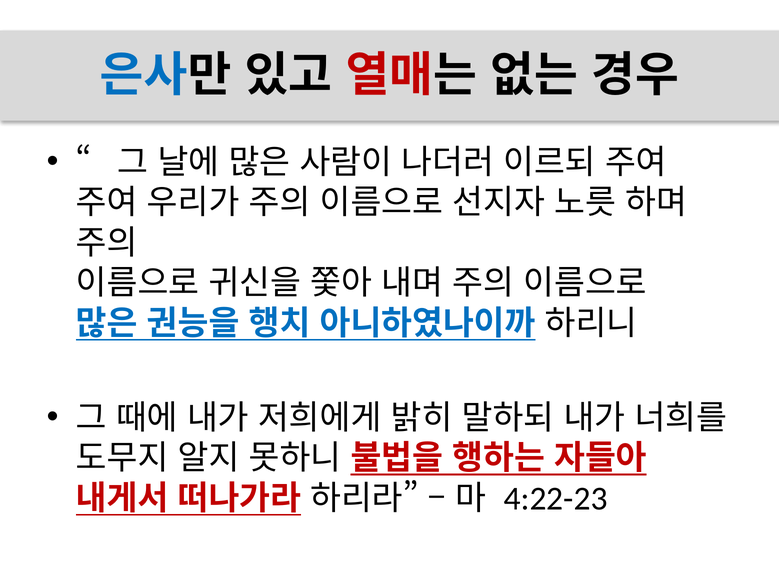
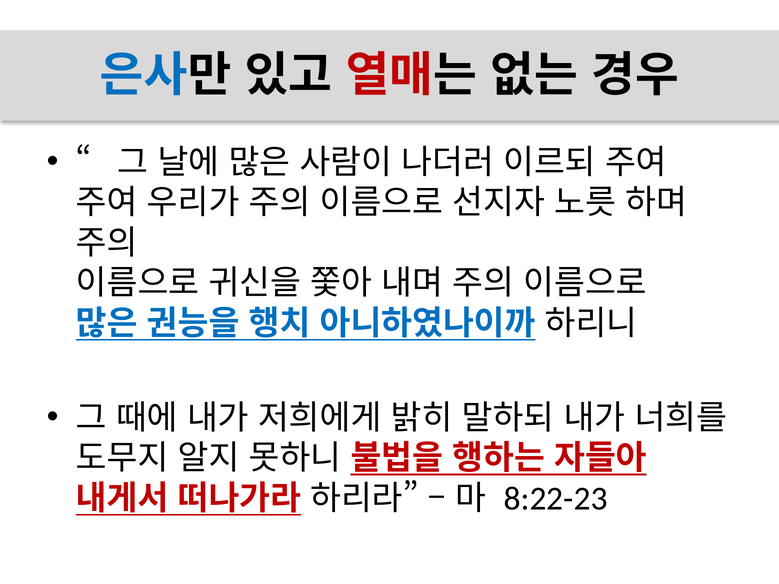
4:22-23: 4:22-23 -> 8:22-23
